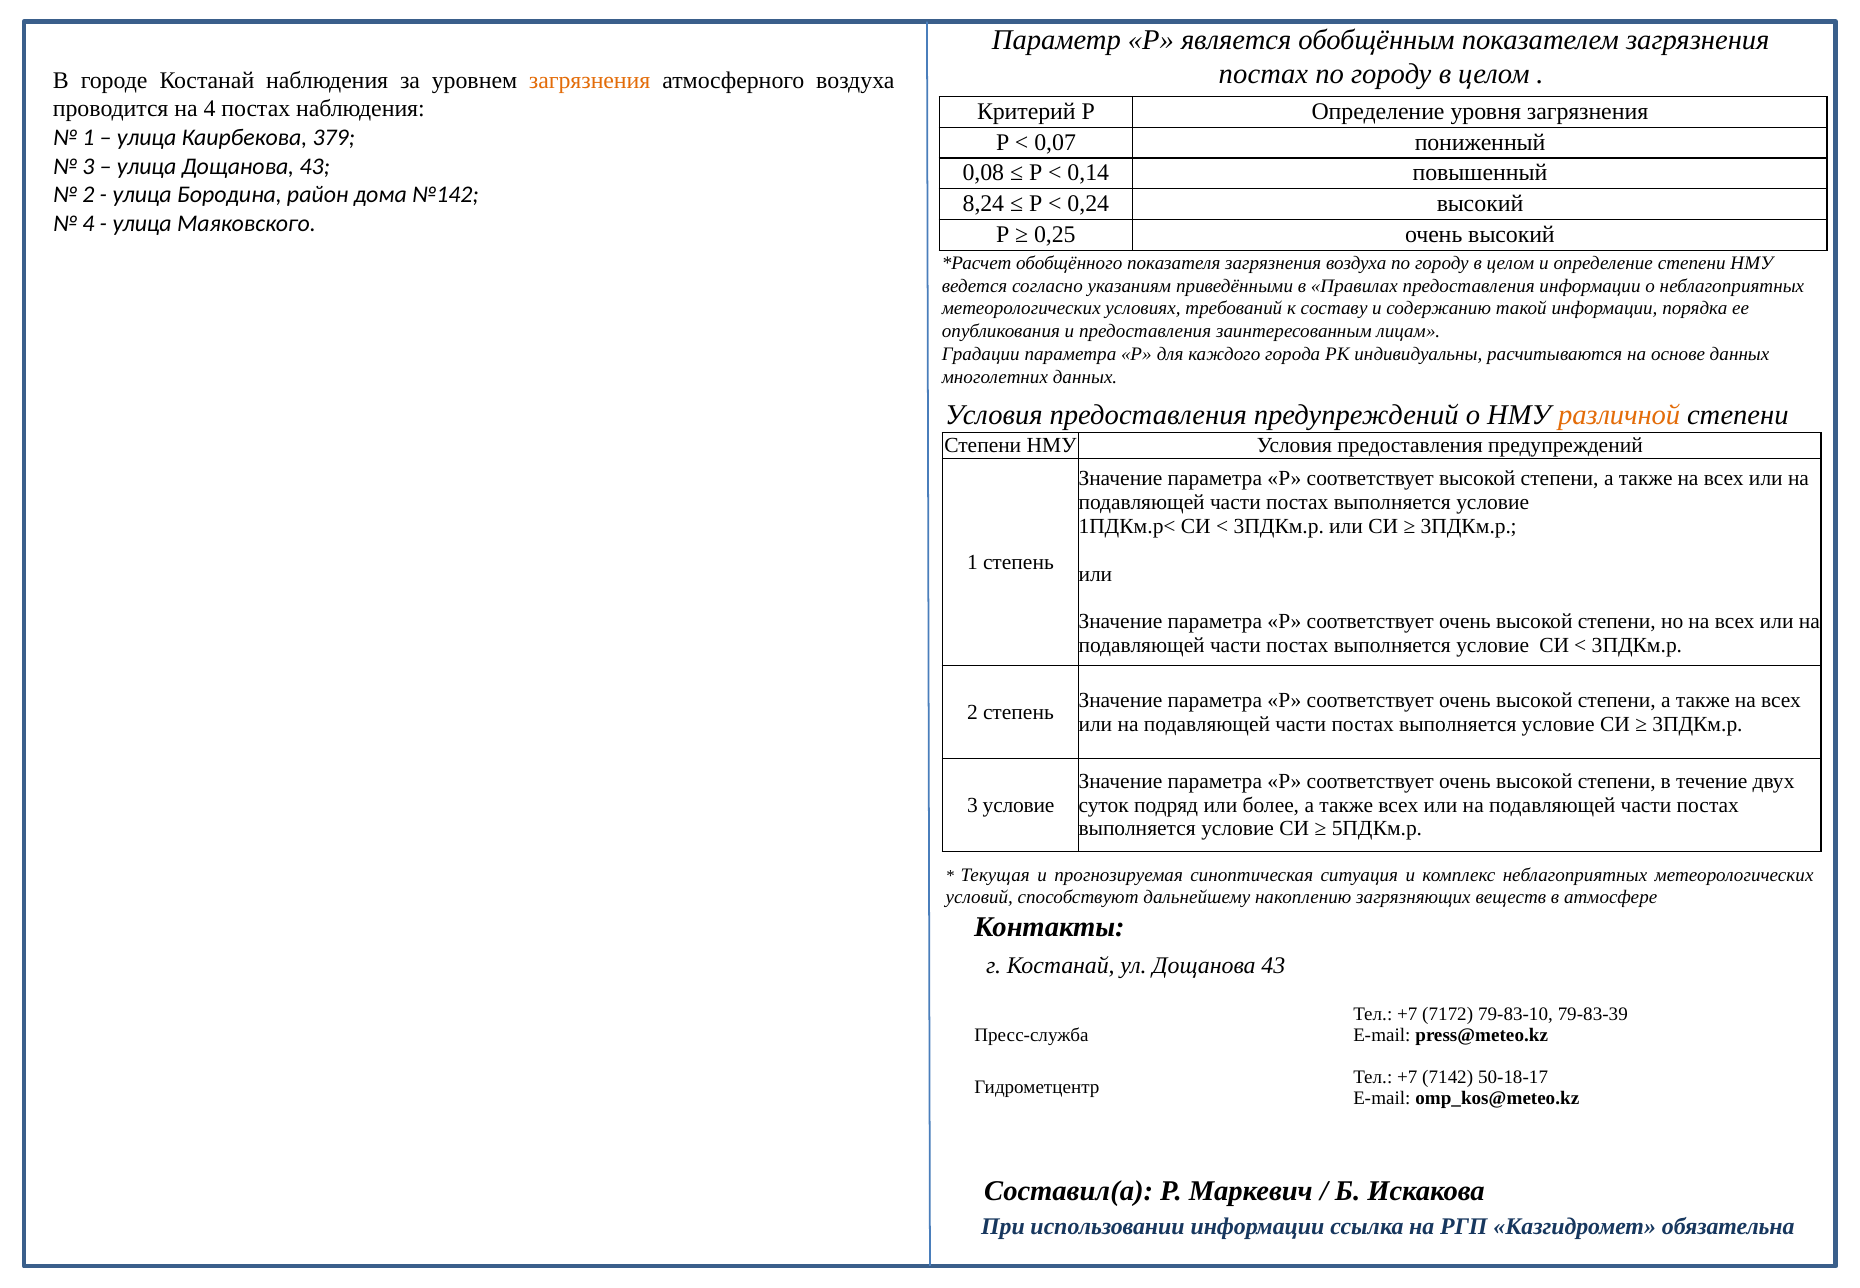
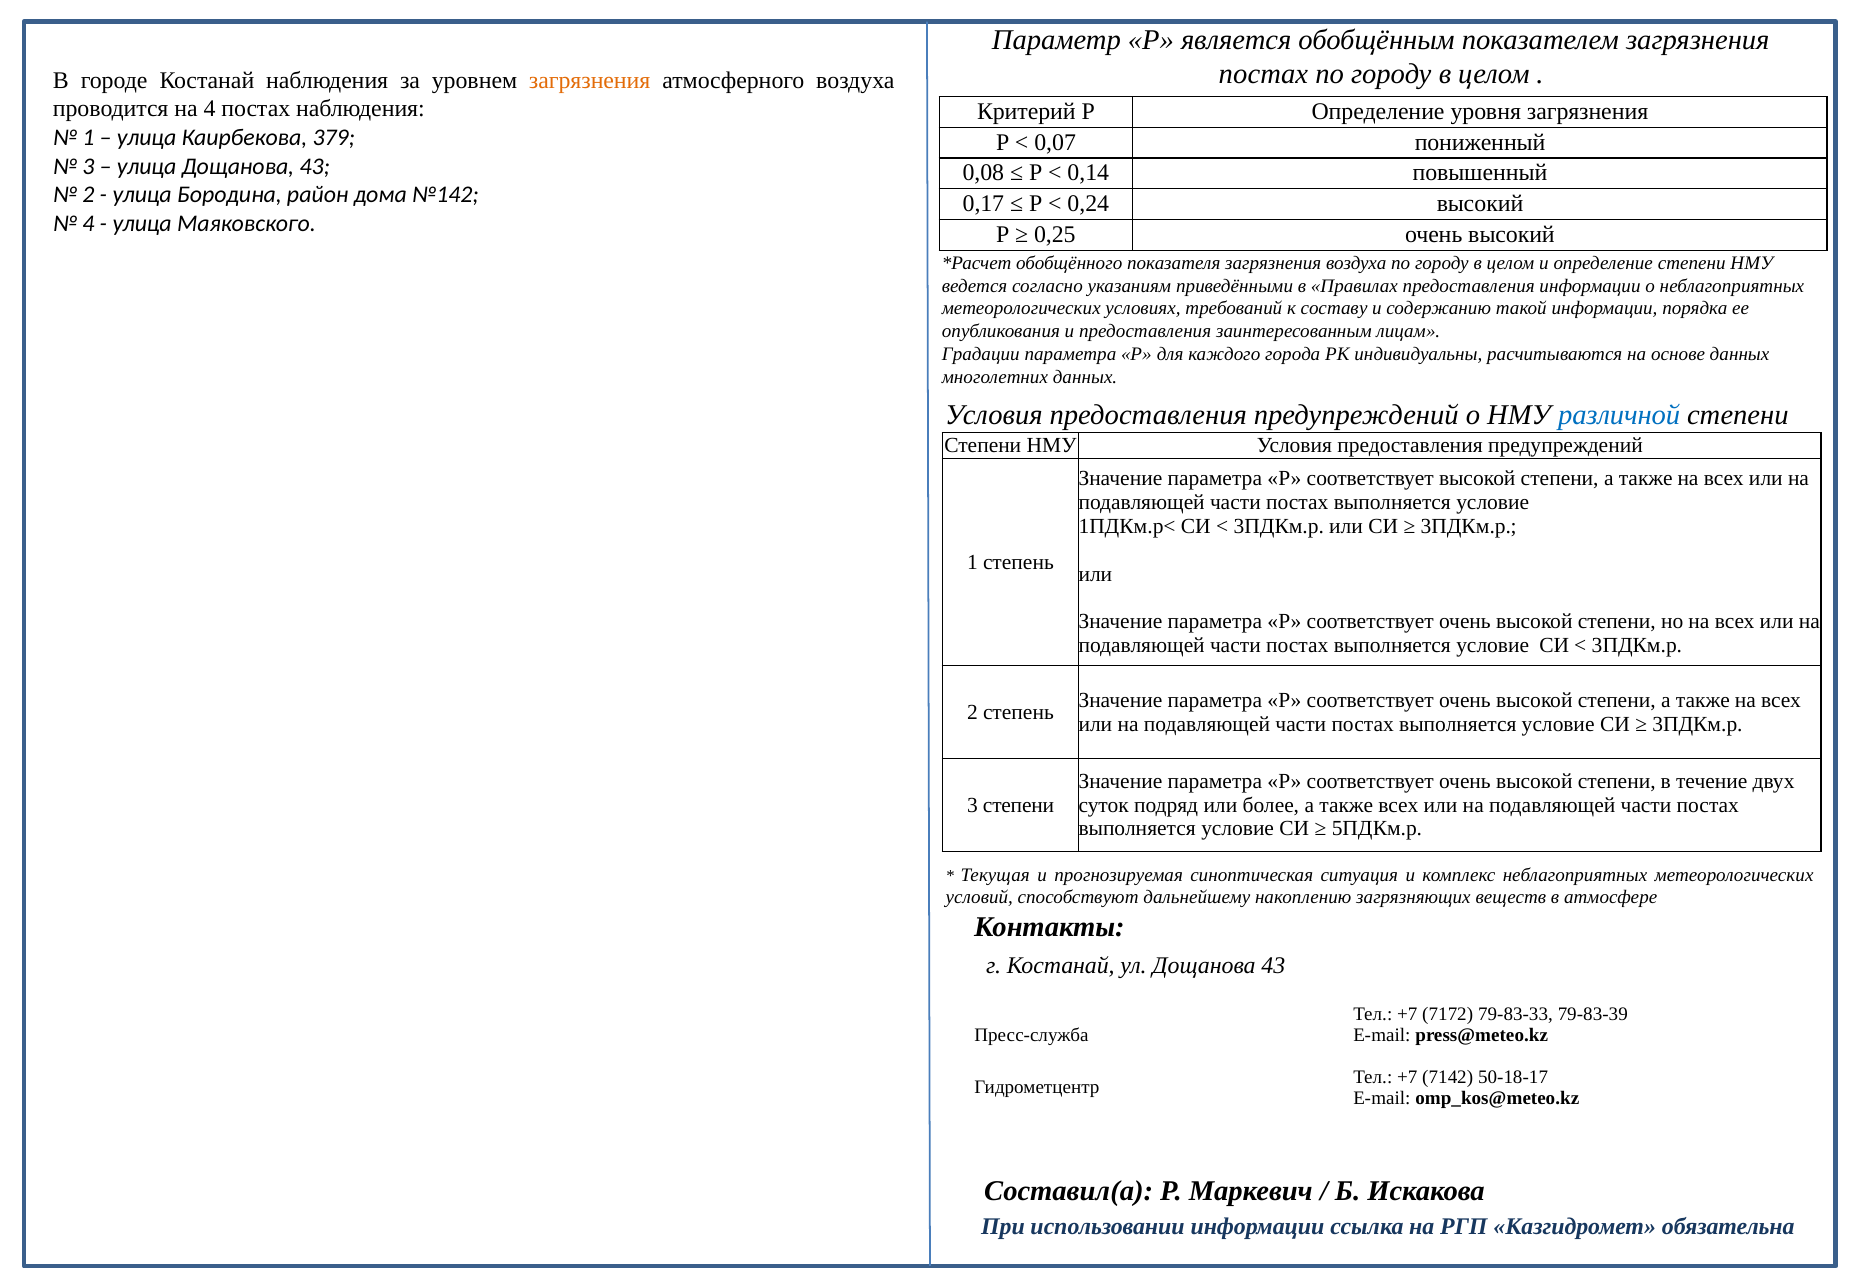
8,24: 8,24 -> 0,17
различной colour: orange -> blue
3 условие: условие -> степени
79-83-10: 79-83-10 -> 79-83-33
